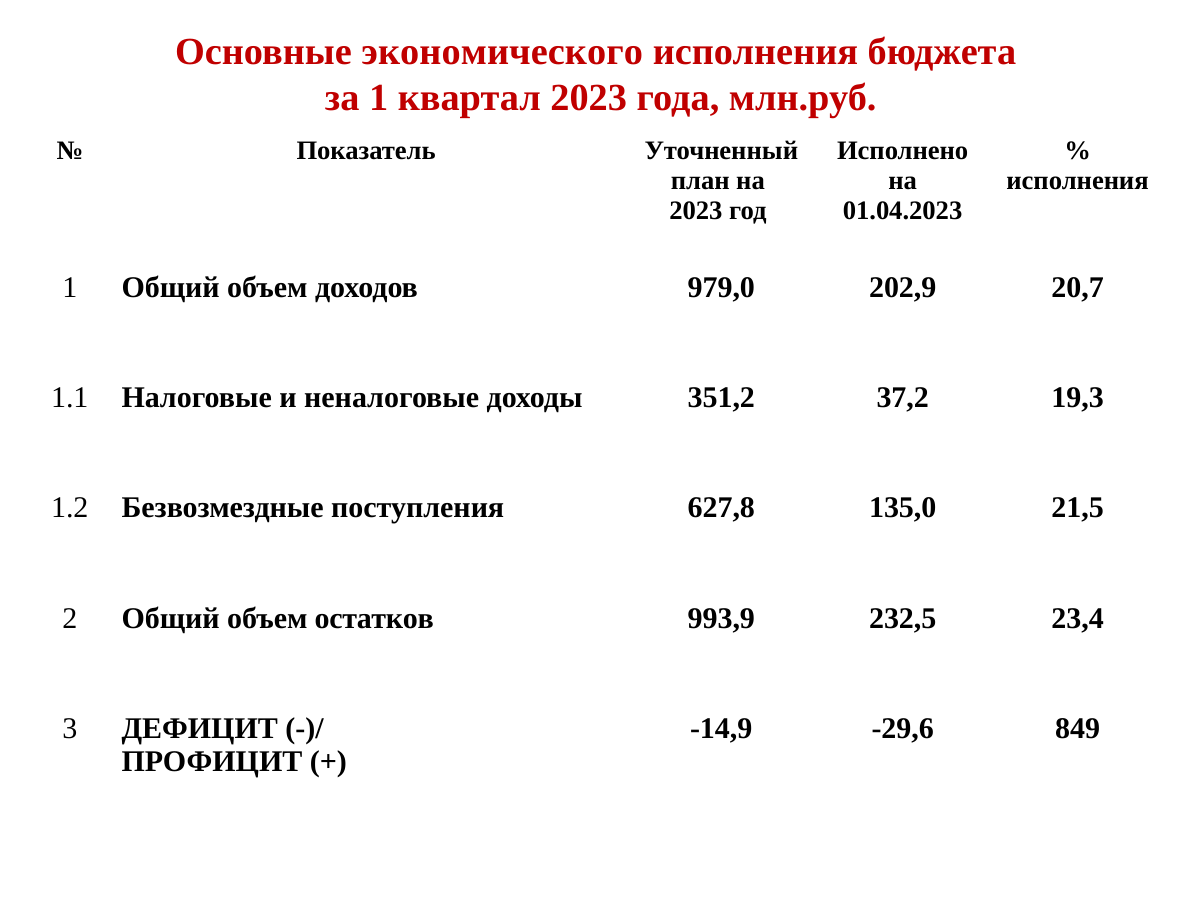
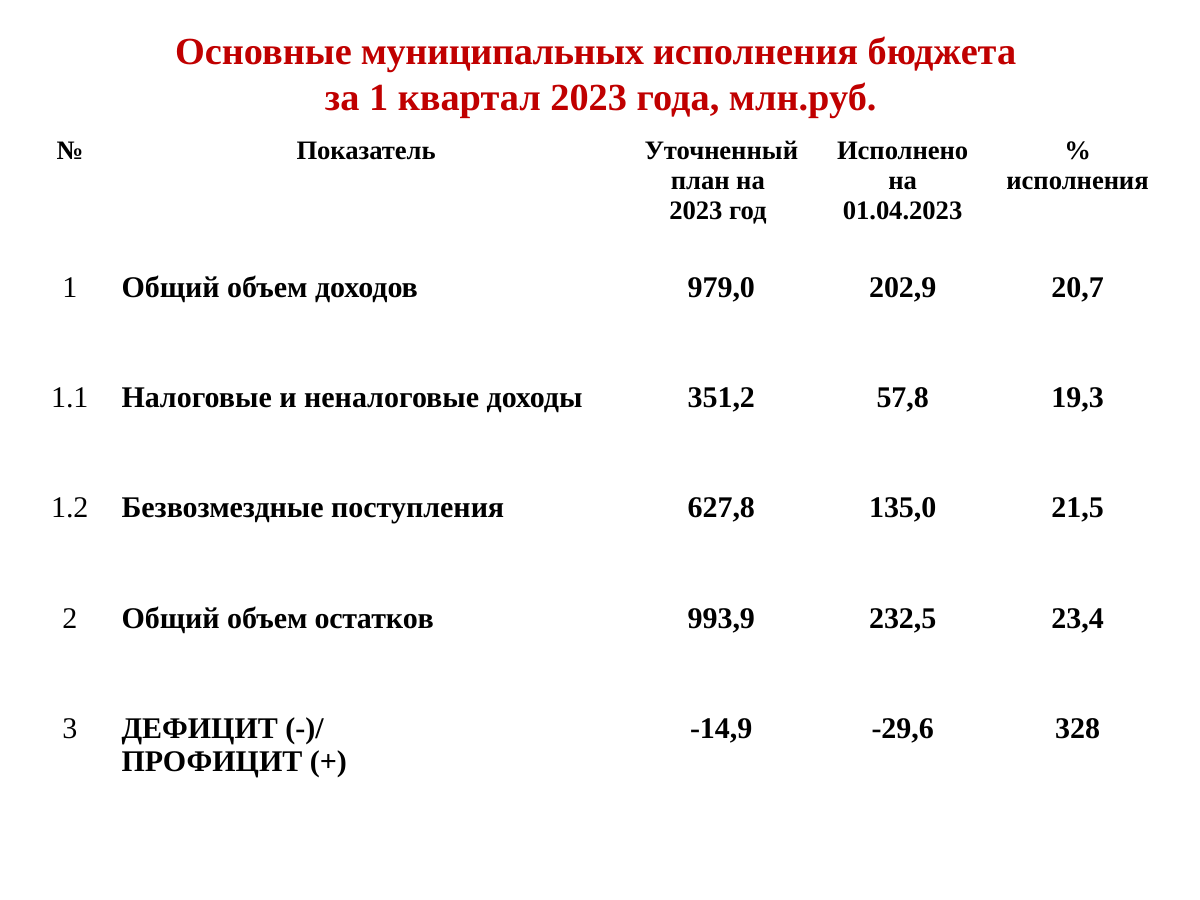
экономического: экономического -> муниципальных
37,2: 37,2 -> 57,8
849: 849 -> 328
